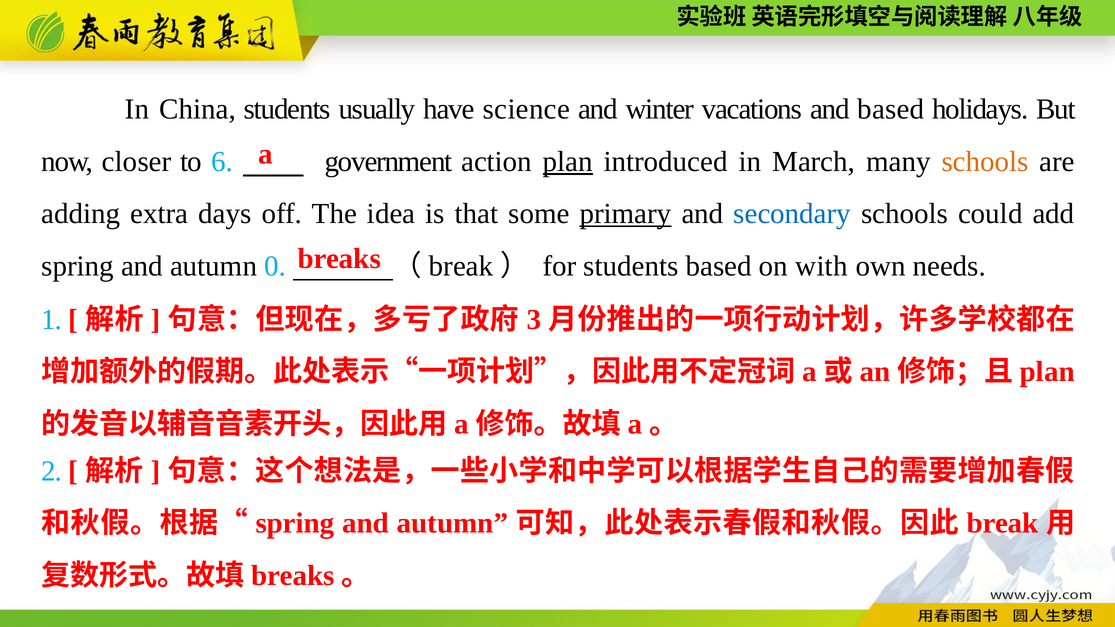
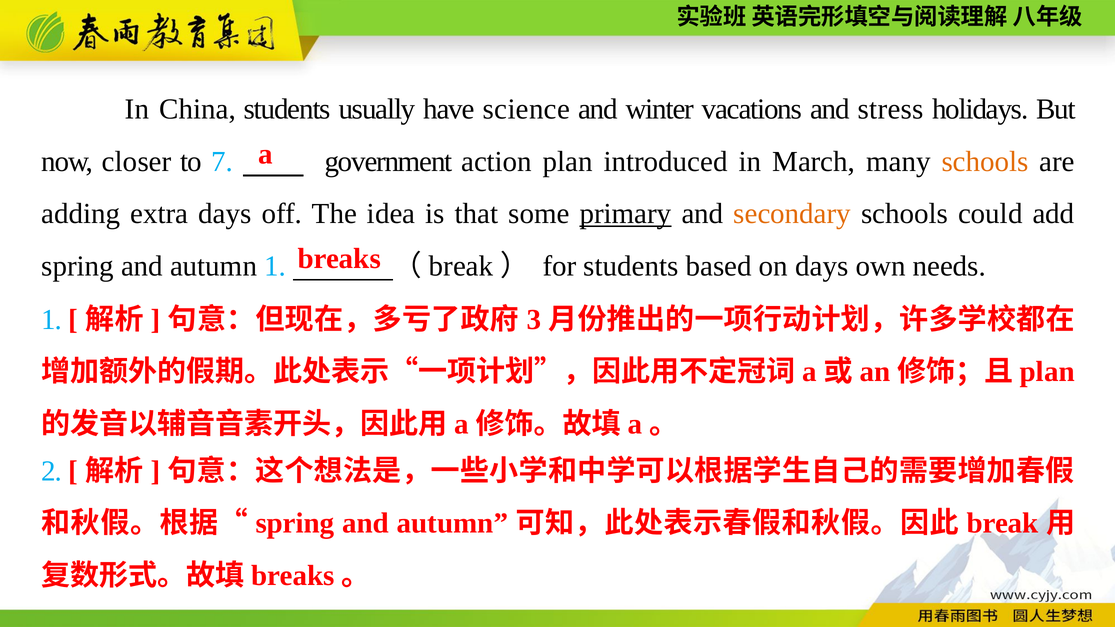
and based: based -> stress
6: 6 -> 7
plan underline: present -> none
secondary colour: blue -> orange
autumn 0: 0 -> 1
on with: with -> days
